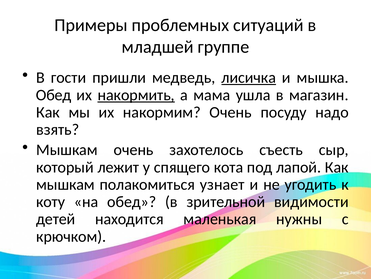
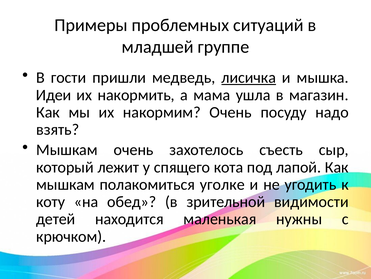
Обед at (54, 95): Обед -> Идеи
накормить underline: present -> none
узнает: узнает -> уголке
